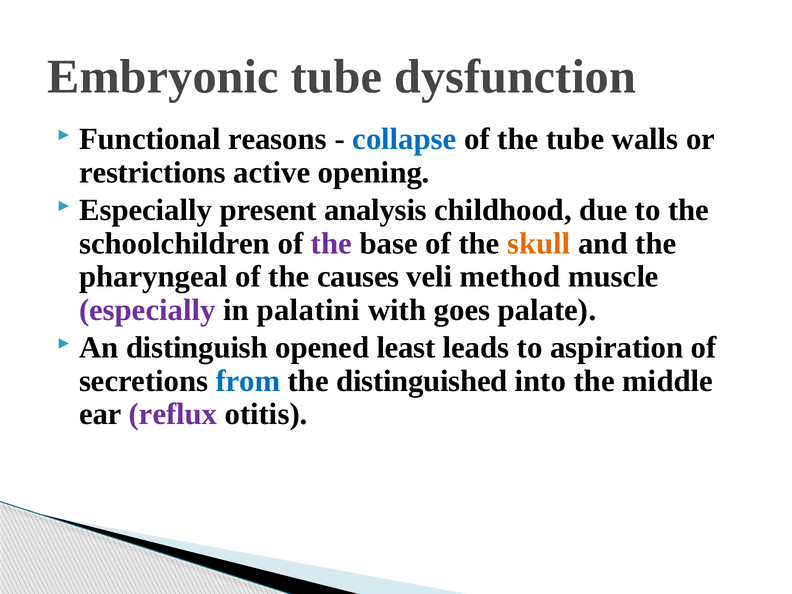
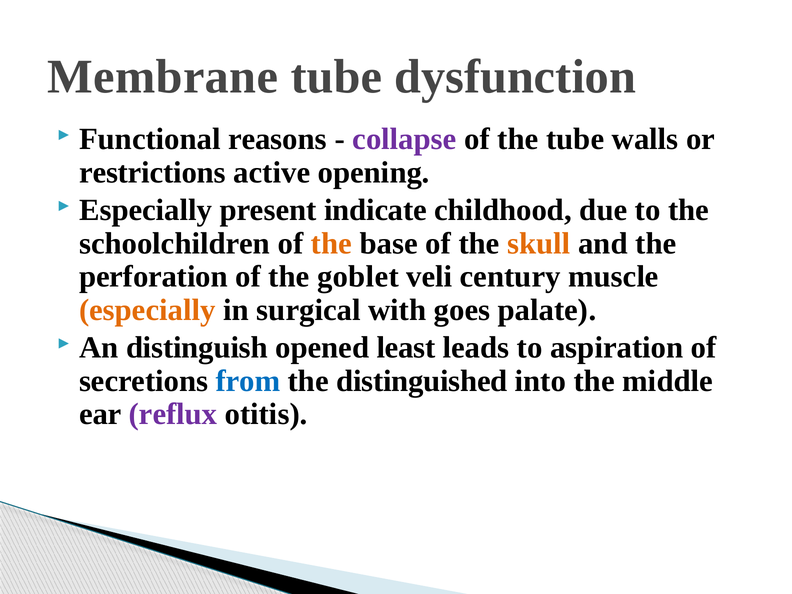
Embryonic: Embryonic -> Membrane
collapse colour: blue -> purple
analysis: analysis -> indicate
the at (331, 243) colour: purple -> orange
pharyngeal: pharyngeal -> perforation
causes: causes -> goblet
method: method -> century
especially at (147, 310) colour: purple -> orange
palatini: palatini -> surgical
